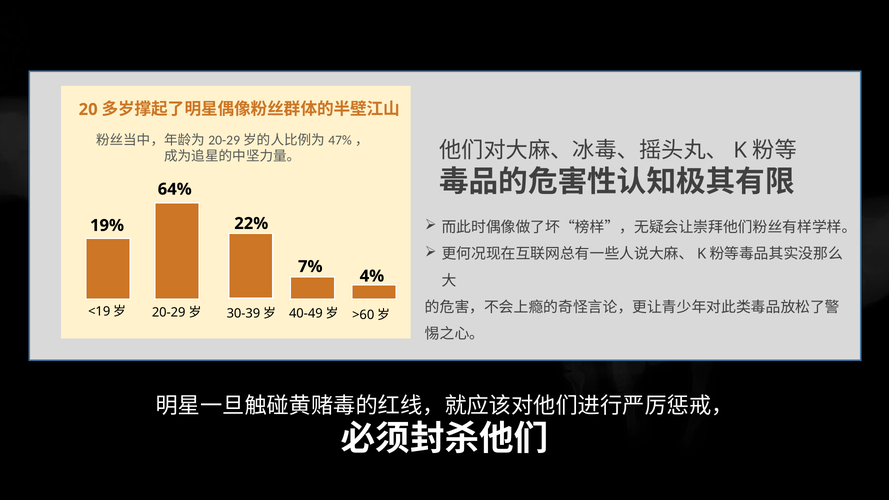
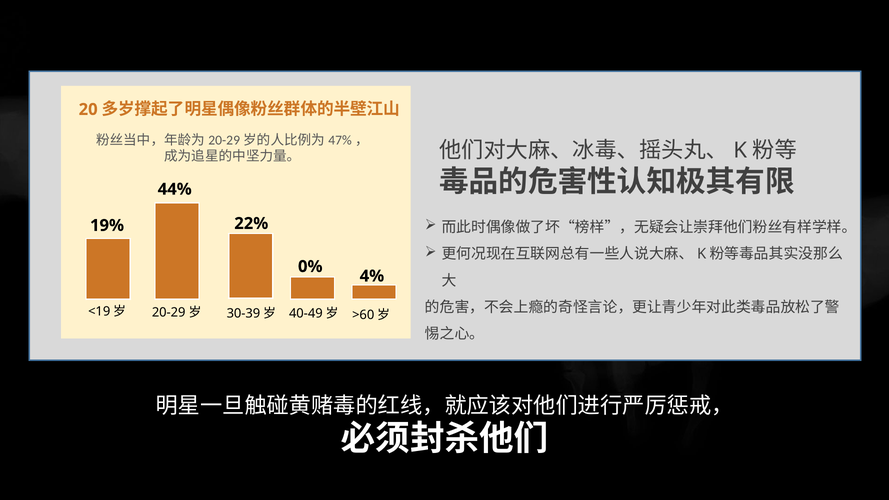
64%: 64% -> 44%
7%: 7% -> 0%
